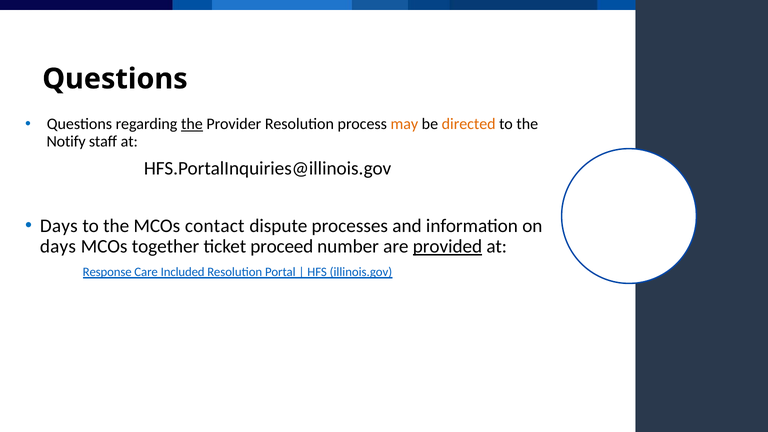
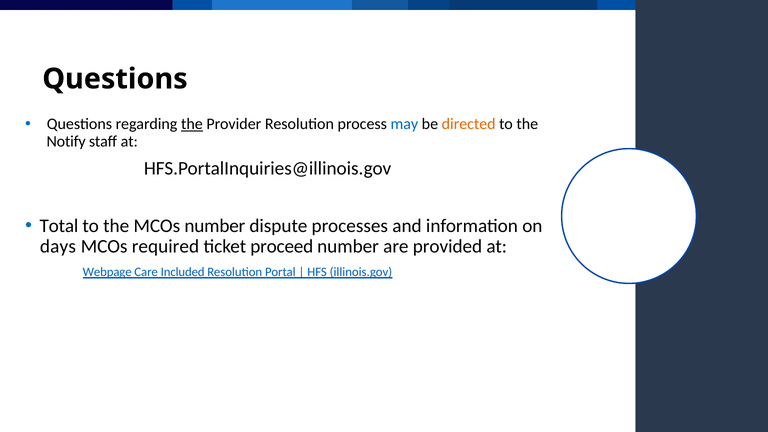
may colour: orange -> blue
Days at (59, 226): Days -> Total
MCOs contact: contact -> number
together: together -> required
provided underline: present -> none
Response: Response -> Webpage
